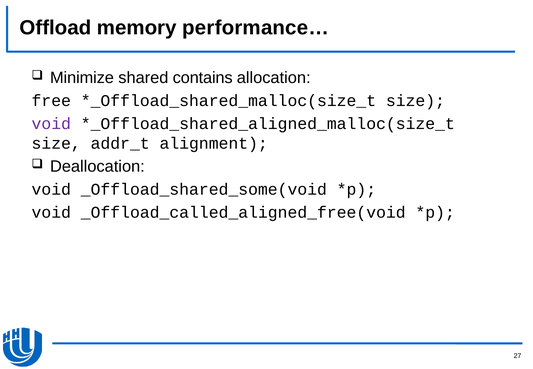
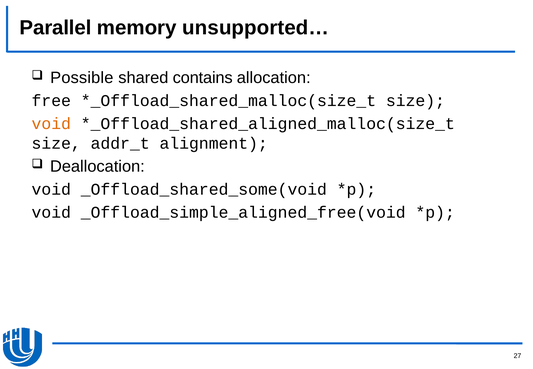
Offload: Offload -> Parallel
performance…: performance… -> unsupported…
Minimize: Minimize -> Possible
void at (51, 124) colour: purple -> orange
_Offload_called_aligned_free(void: _Offload_called_aligned_free(void -> _Offload_simple_aligned_free(void
